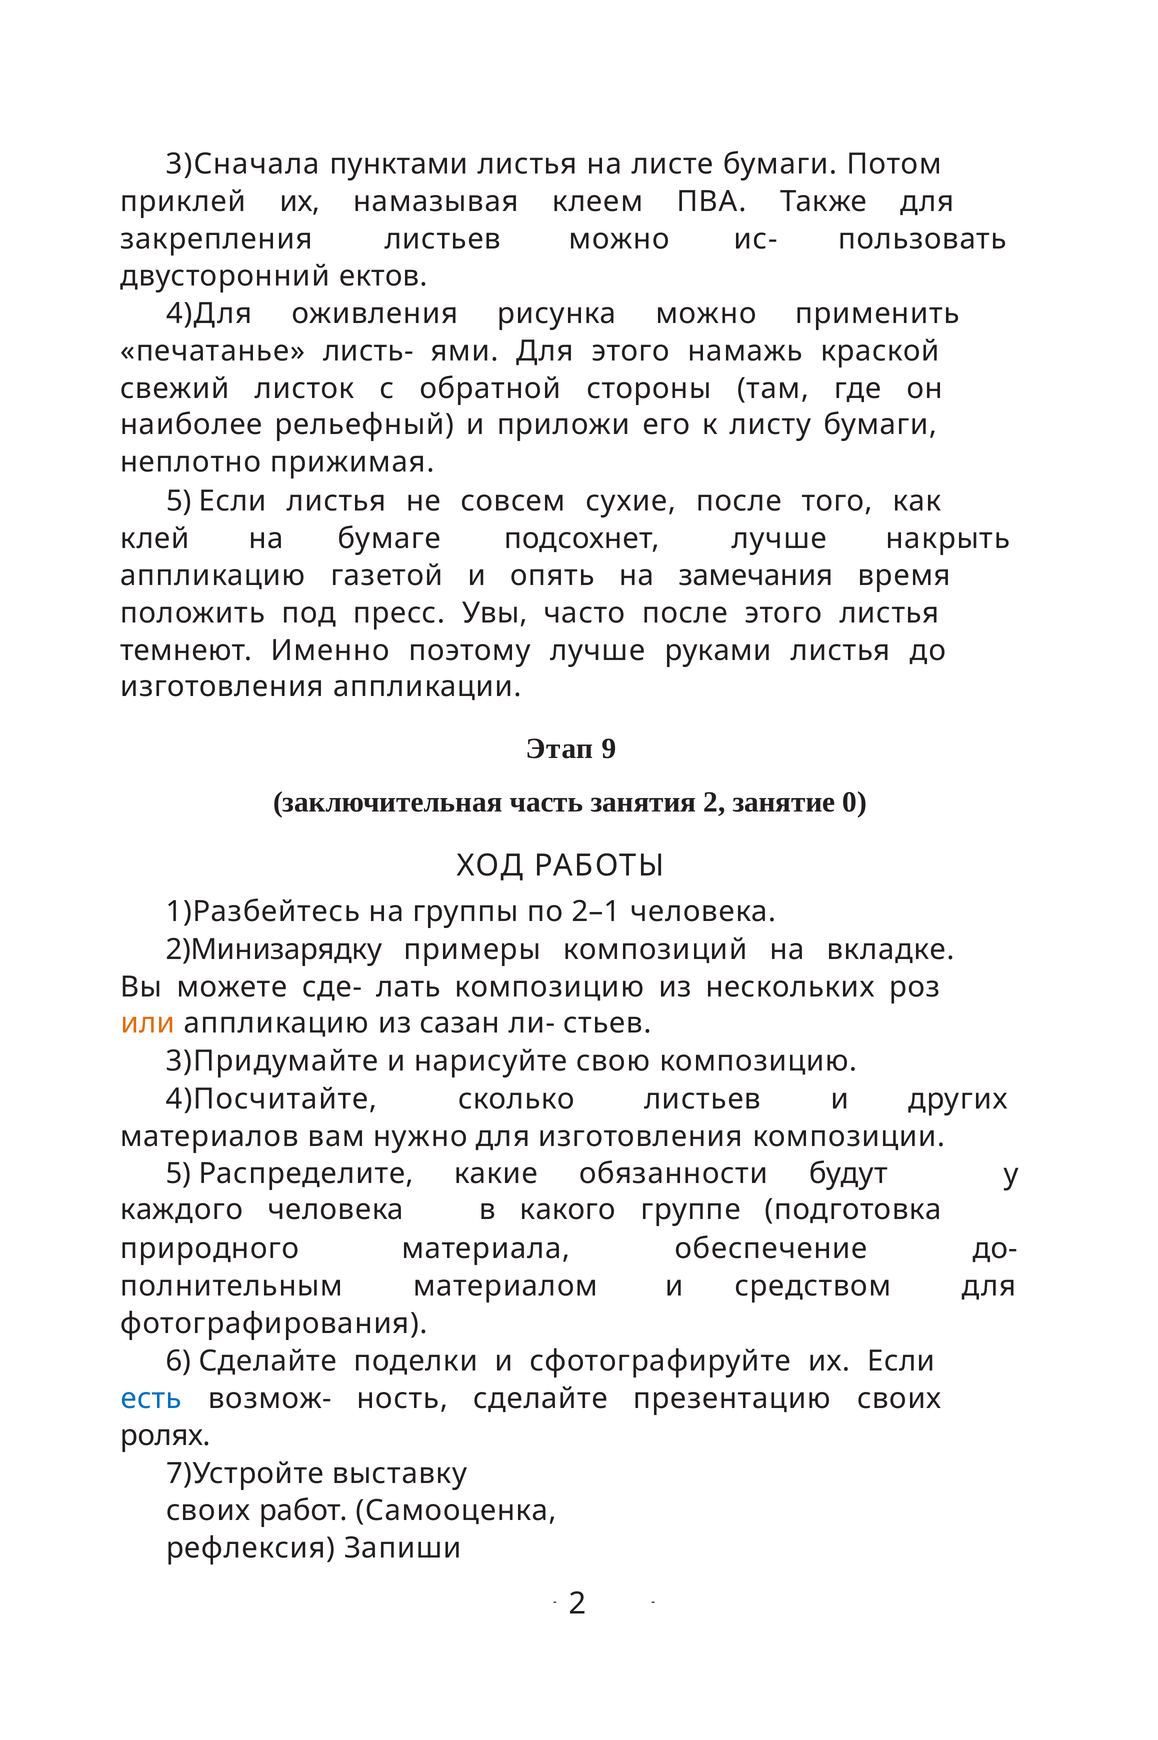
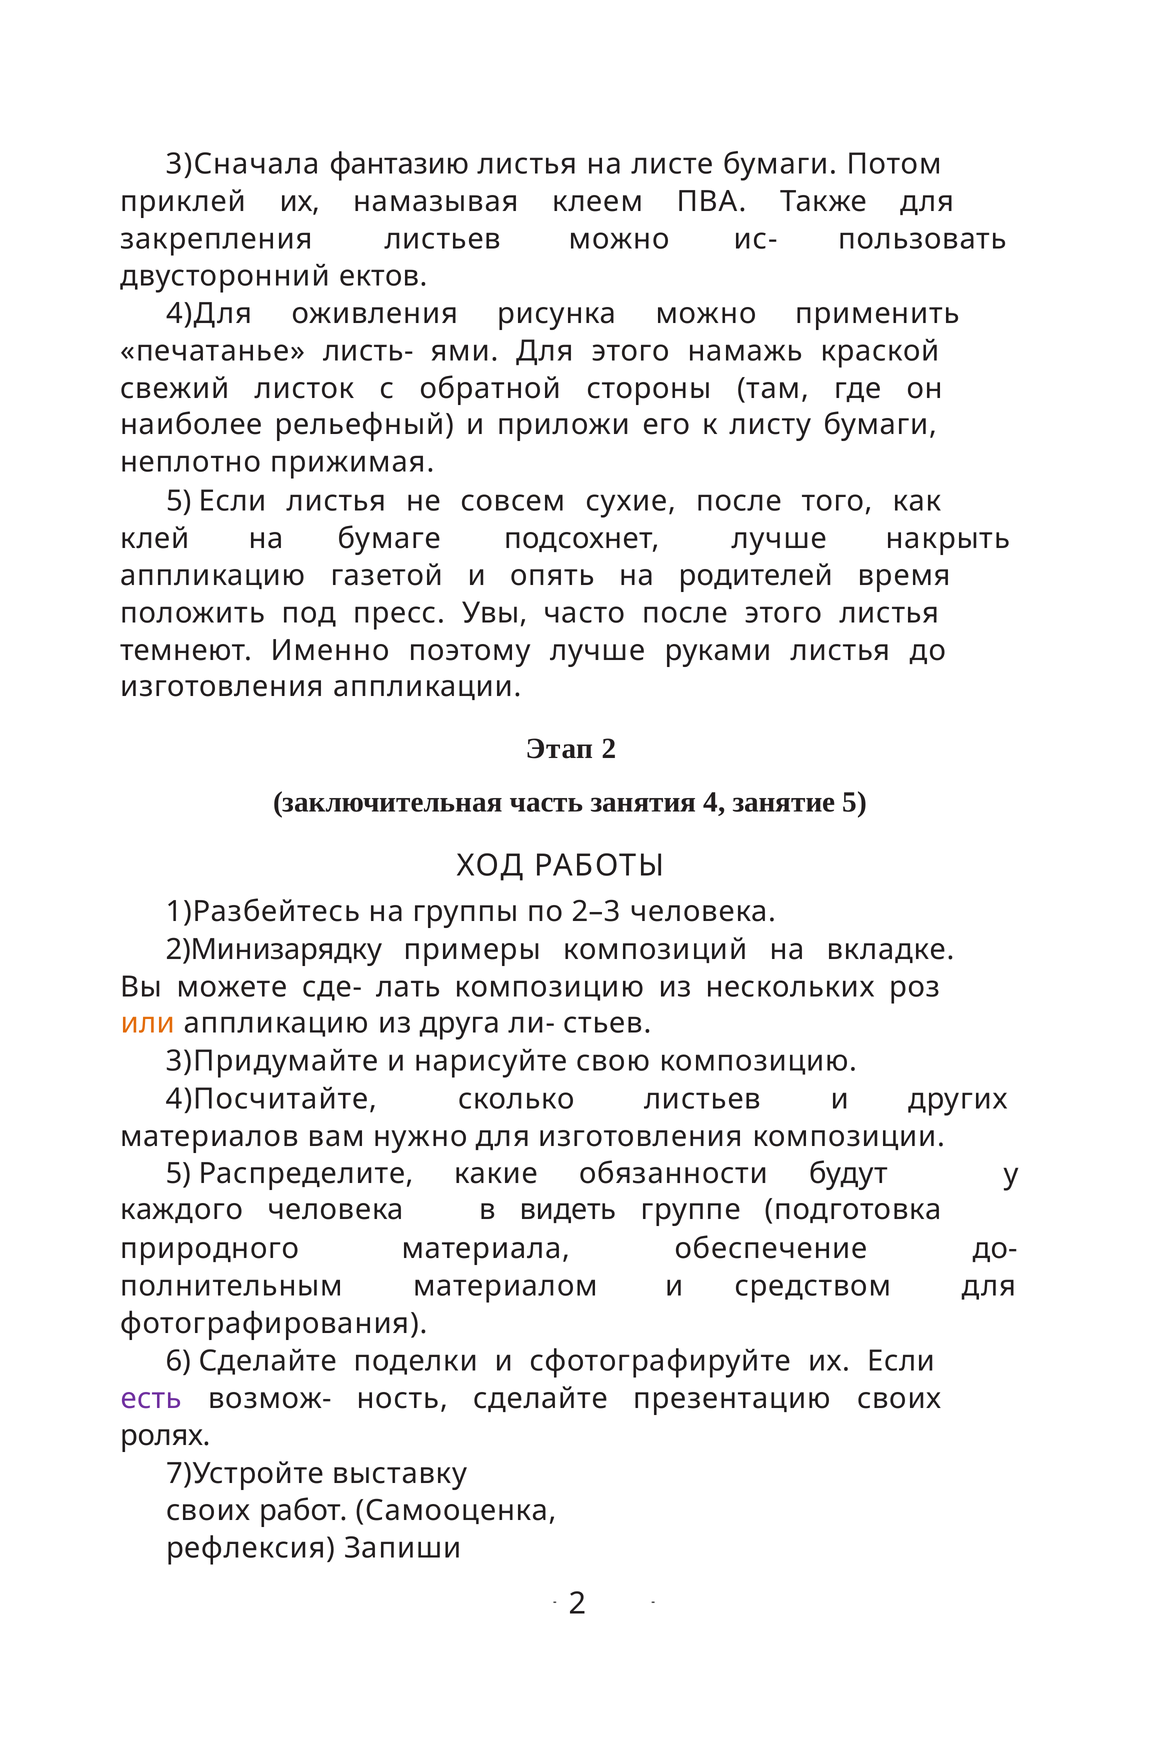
пунктами: пунктами -> фантазию
замечания: замечания -> родителей
Этап 9: 9 -> 2
занятия 2: 2 -> 4
занятие 0: 0 -> 5
2–1: 2–1 -> 2–3
сазан: сазан -> друга
какого: какого -> видеть
есть colour: blue -> purple
